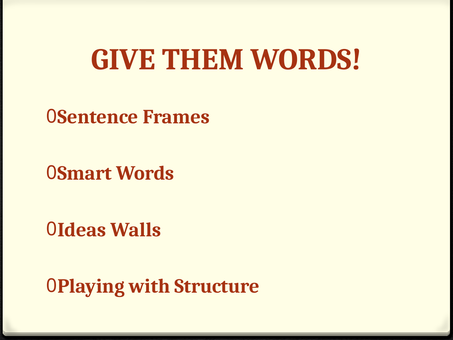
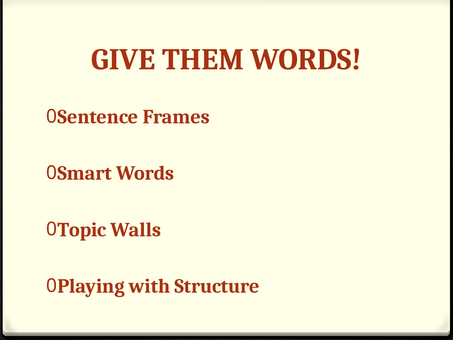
Ideas: Ideas -> Topic
